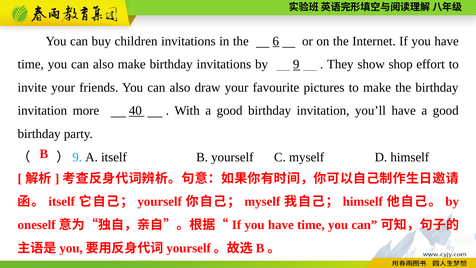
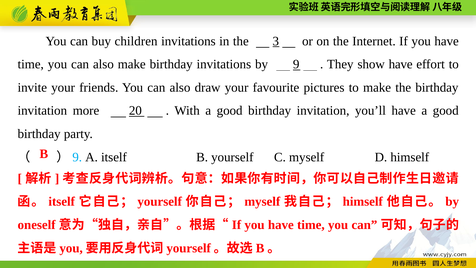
6: 6 -> 3
show shop: shop -> have
40: 40 -> 20
